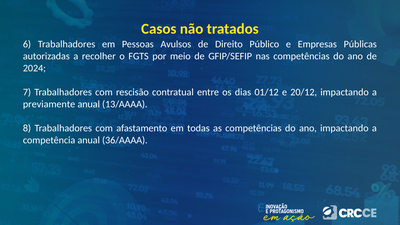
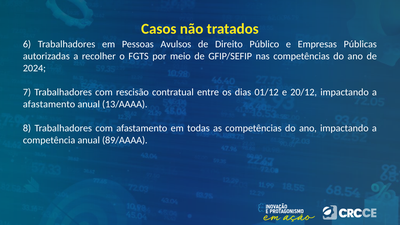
previamente at (49, 104): previamente -> afastamento
36/AAAA: 36/AAAA -> 89/AAAA
